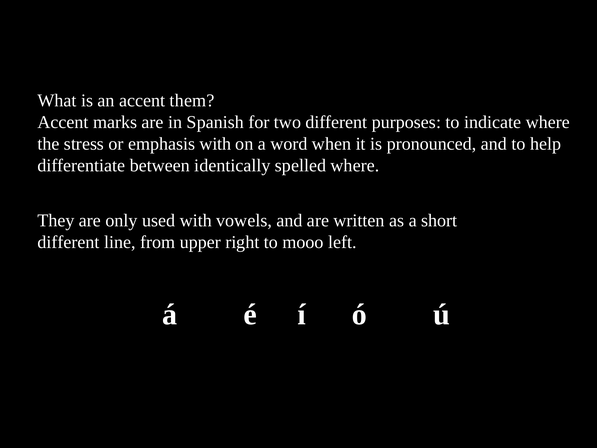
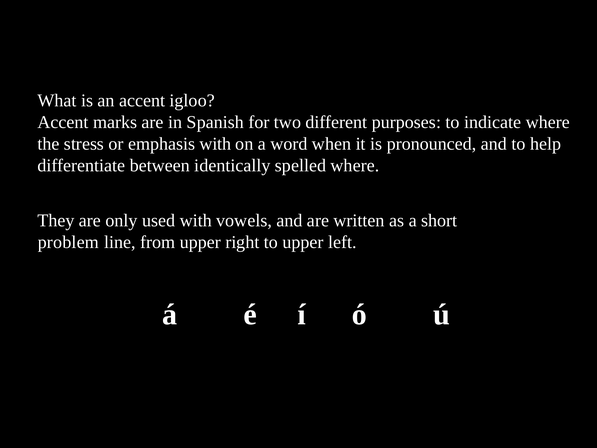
them: them -> igloo
different at (68, 242): different -> problem
to mooo: mooo -> upper
